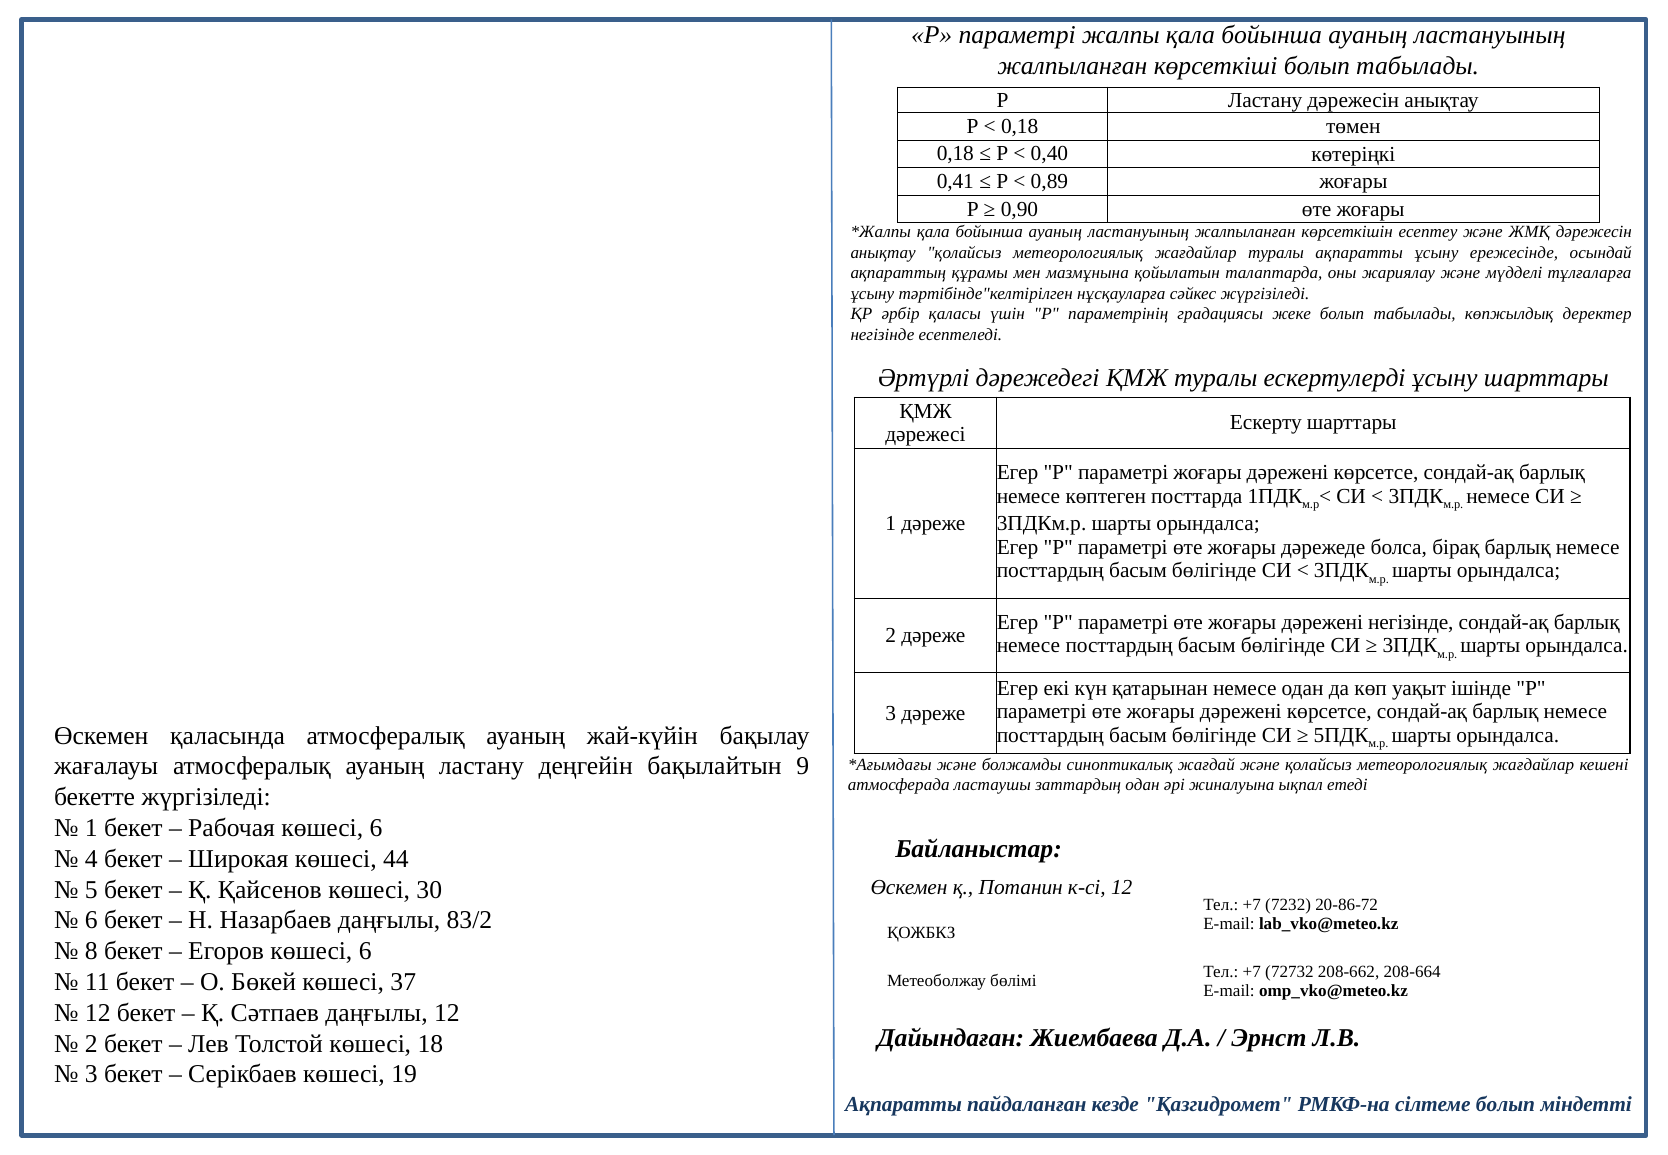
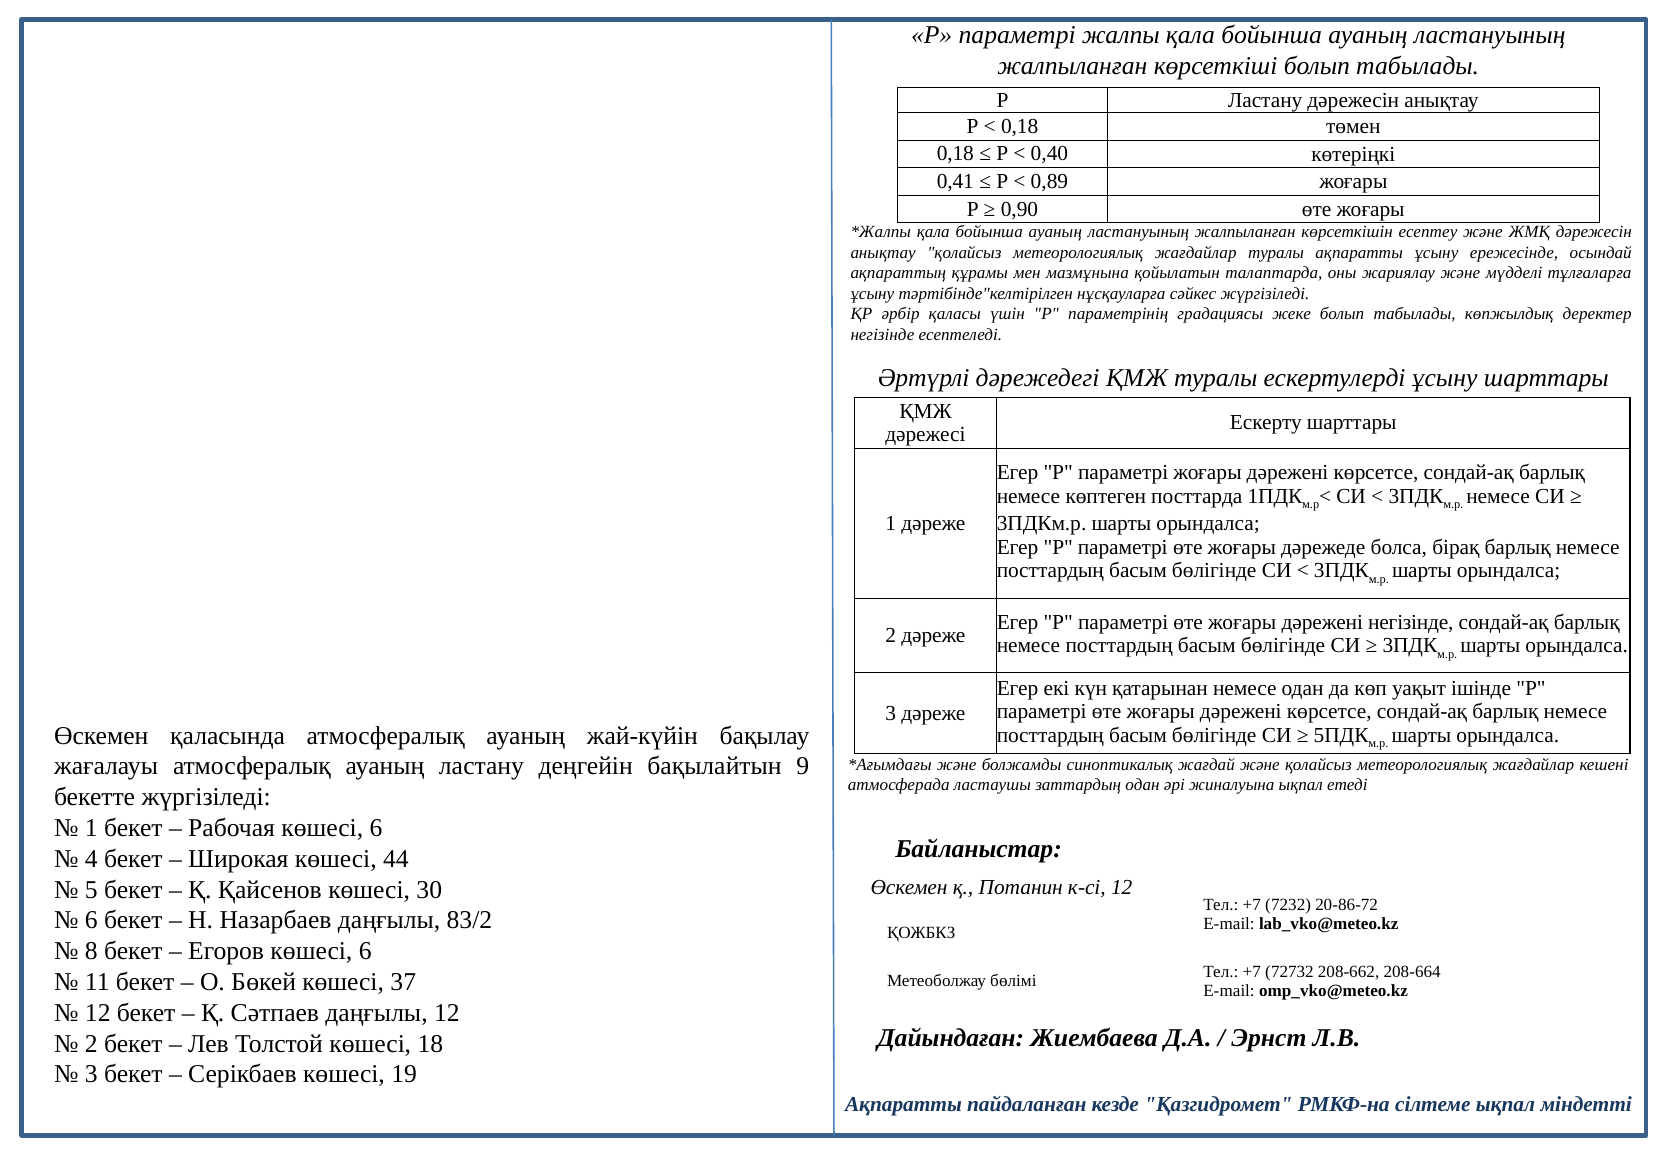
сілтеме болып: болып -> ықпал
